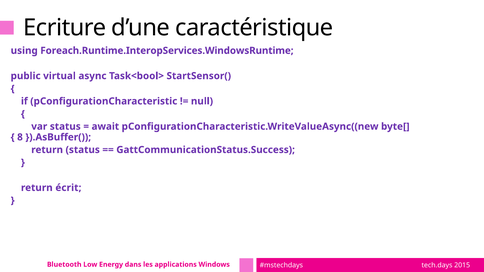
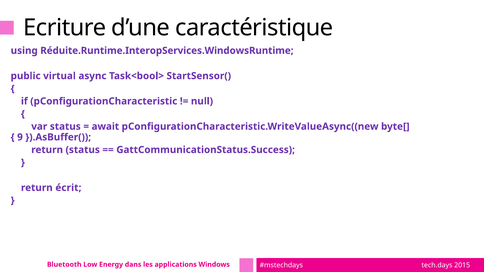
Foreach.Runtime.InteropServices.WindowsRuntime: Foreach.Runtime.InteropServices.WindowsRuntime -> Réduite.Runtime.InteropServices.WindowsRuntime
8: 8 -> 9
